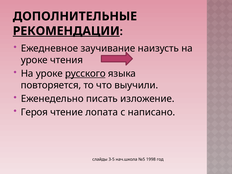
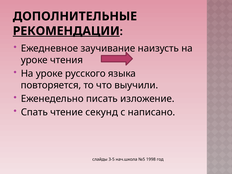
русского underline: present -> none
Героя: Героя -> Спать
лопата: лопата -> секунд
